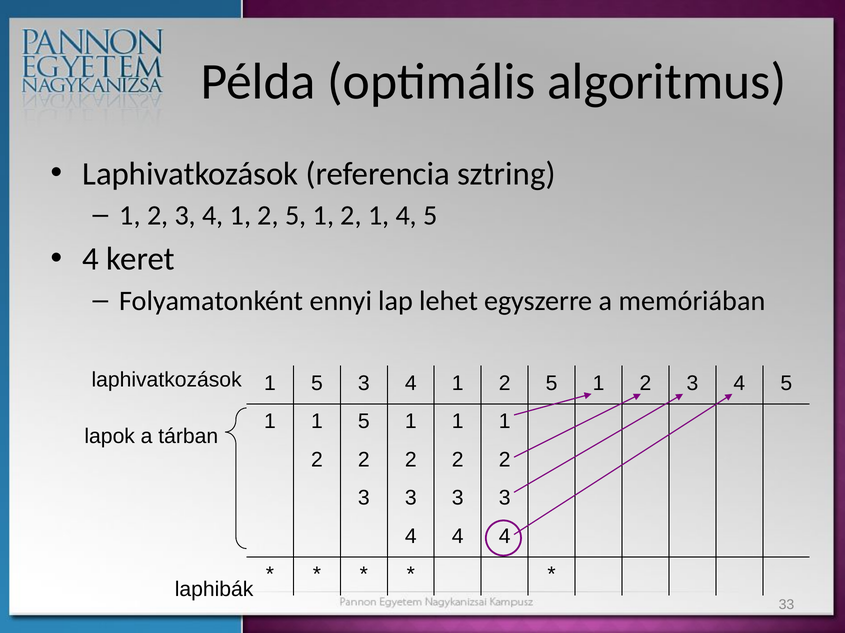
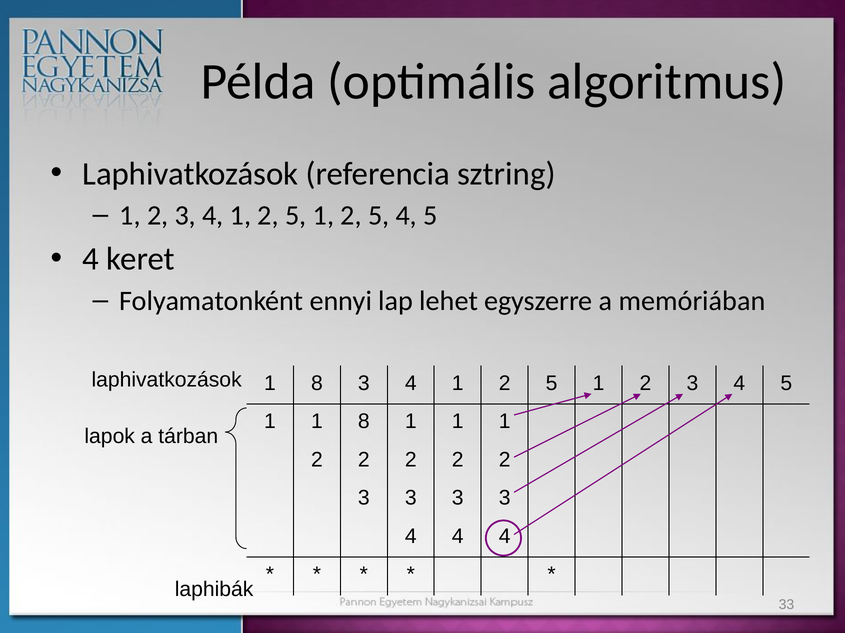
5 1 2 1: 1 -> 5
5 at (317, 384): 5 -> 8
1 1 5: 5 -> 8
